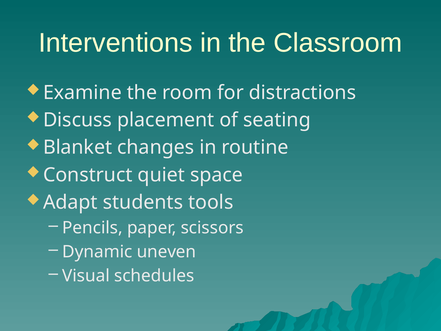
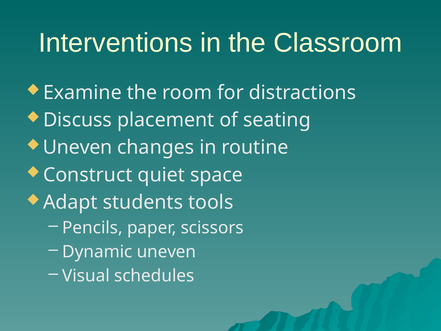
Blanket at (78, 147): Blanket -> Uneven
